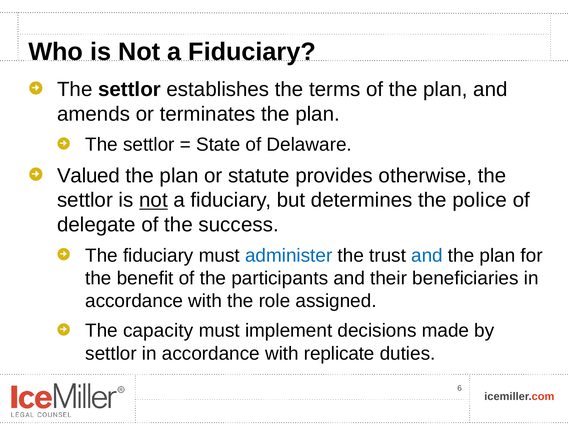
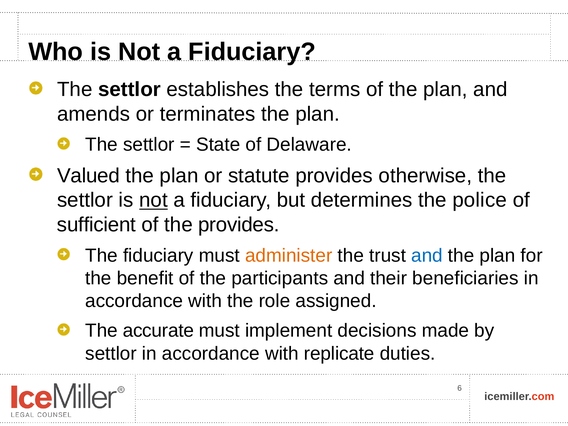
delegate: delegate -> sufficient
the success: success -> provides
administer colour: blue -> orange
capacity: capacity -> accurate
